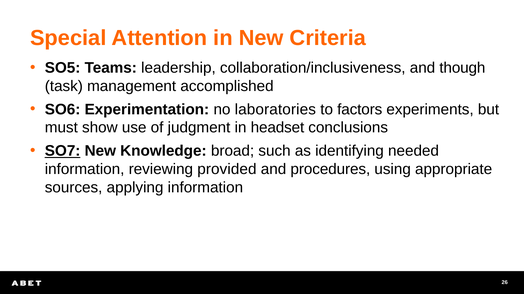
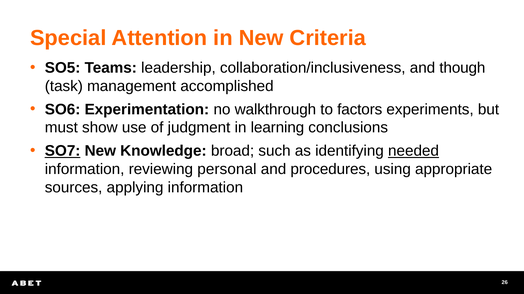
laboratories: laboratories -> walkthrough
headset: headset -> learning
needed underline: none -> present
provided: provided -> personal
